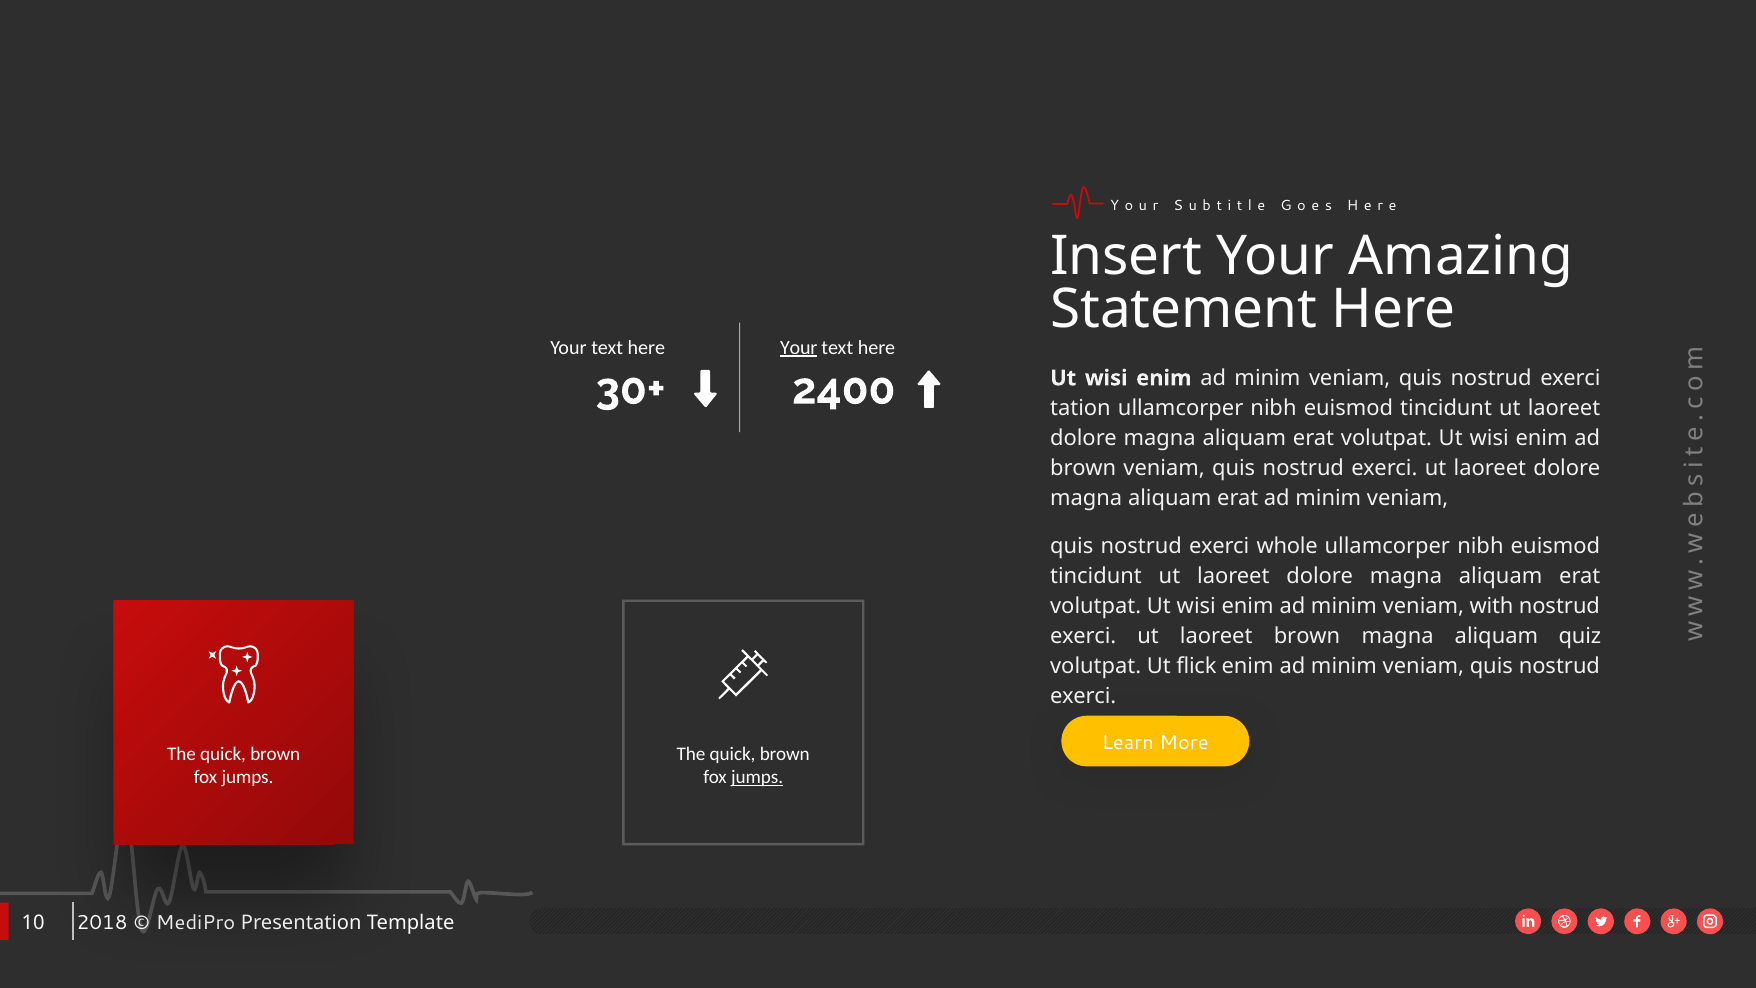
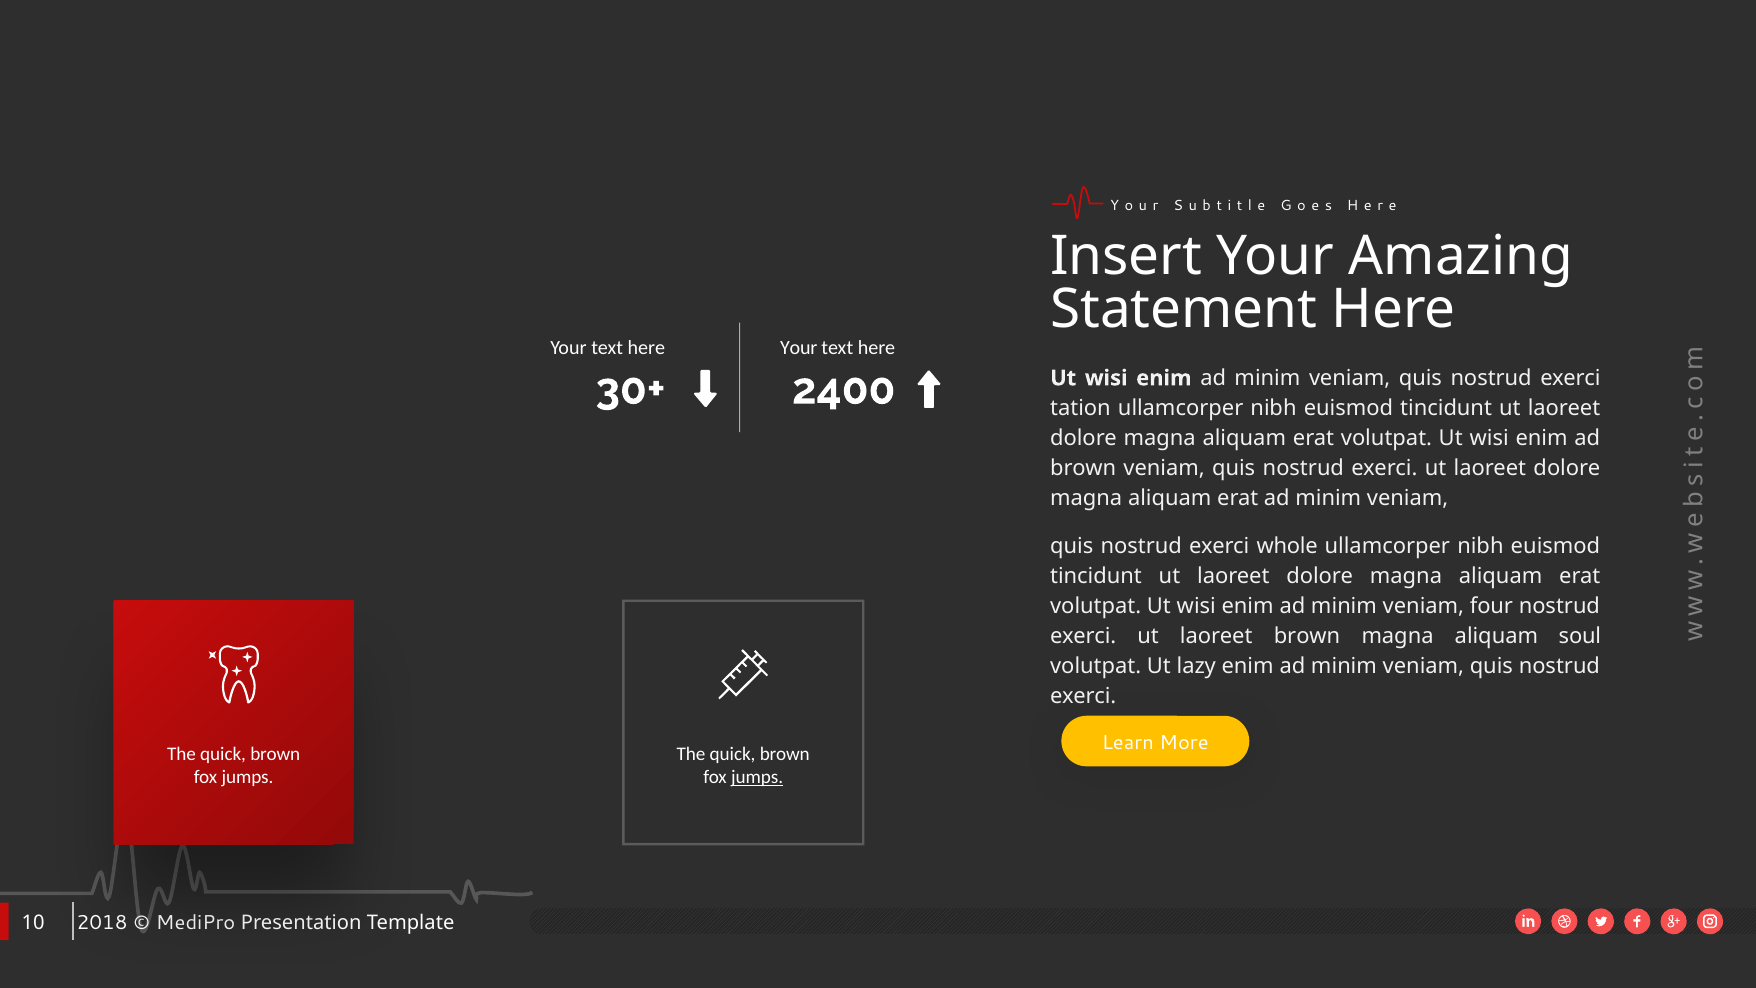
Your at (799, 347) underline: present -> none
with: with -> four
quiz: quiz -> soul
flick: flick -> lazy
